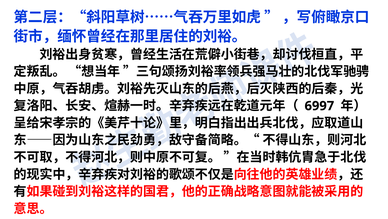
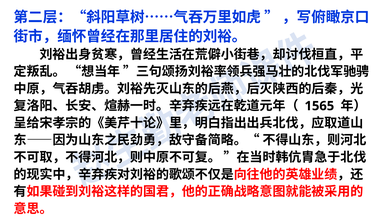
6997: 6997 -> 1565
